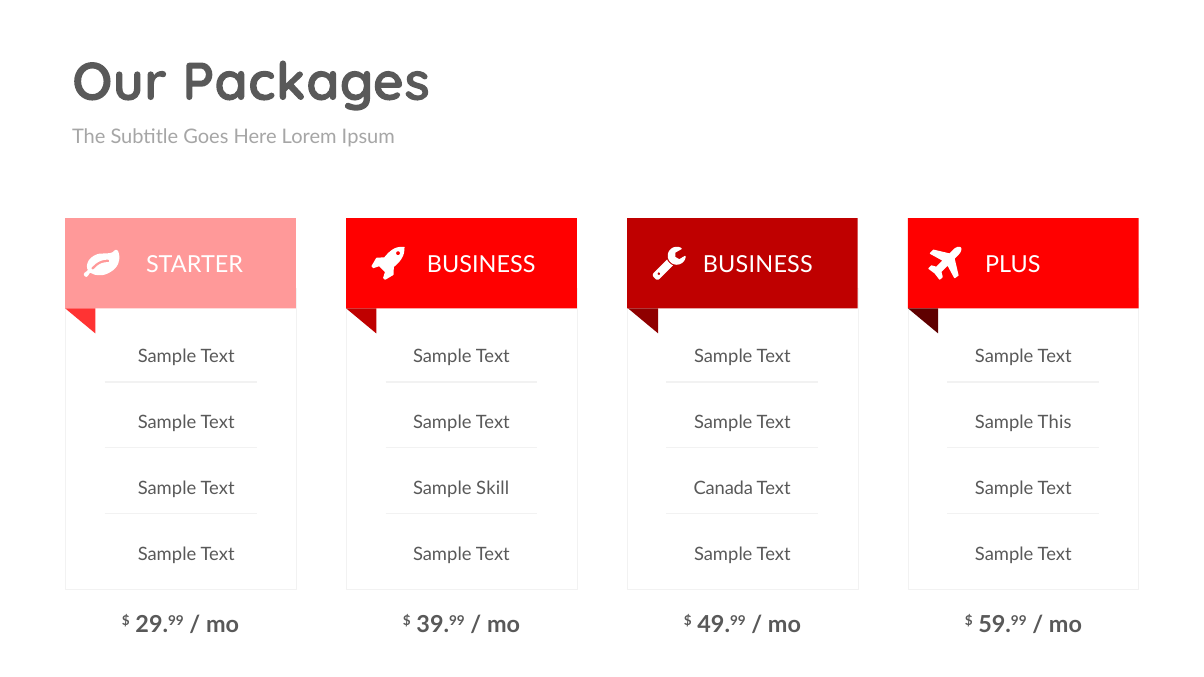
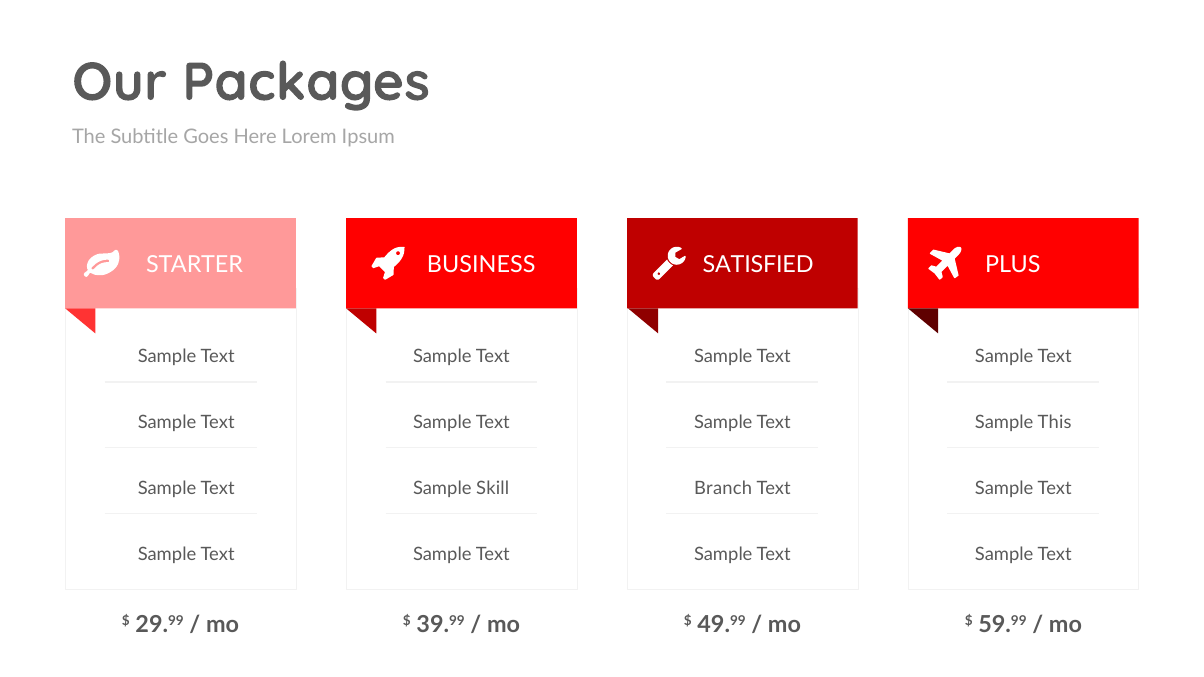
BUSINESS BUSINESS: BUSINESS -> SATISFIED
Canada: Canada -> Branch
